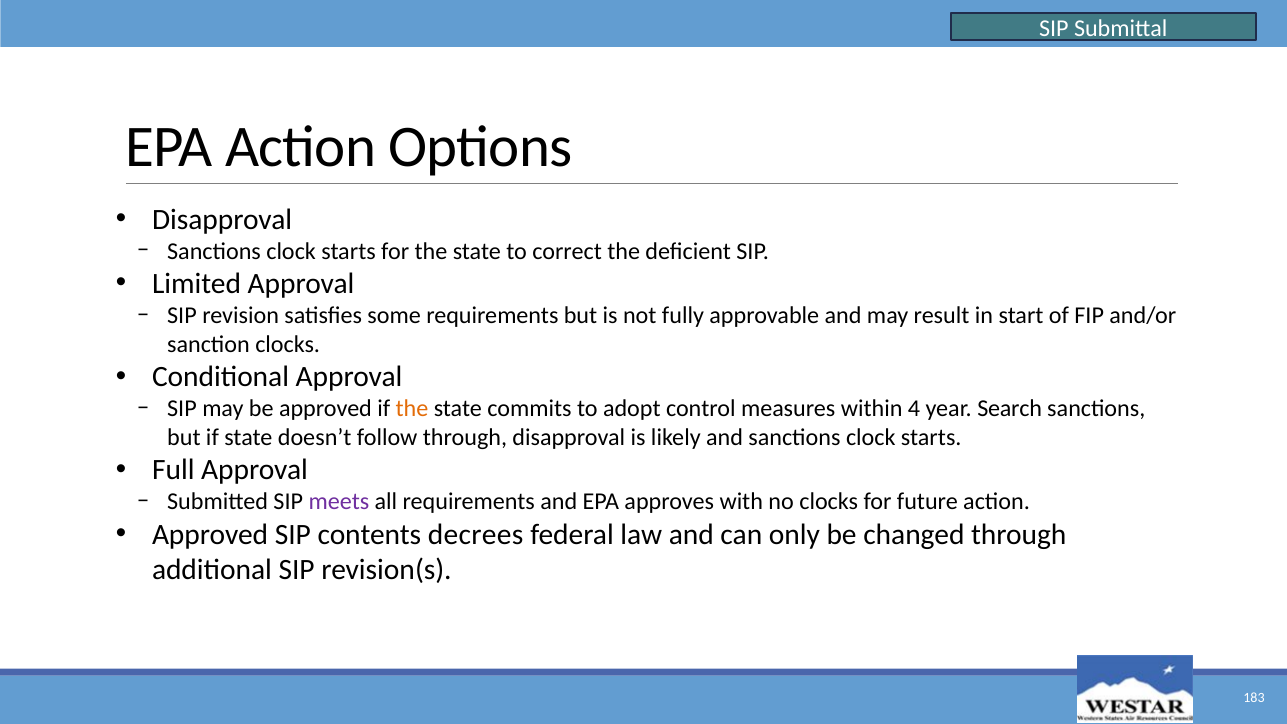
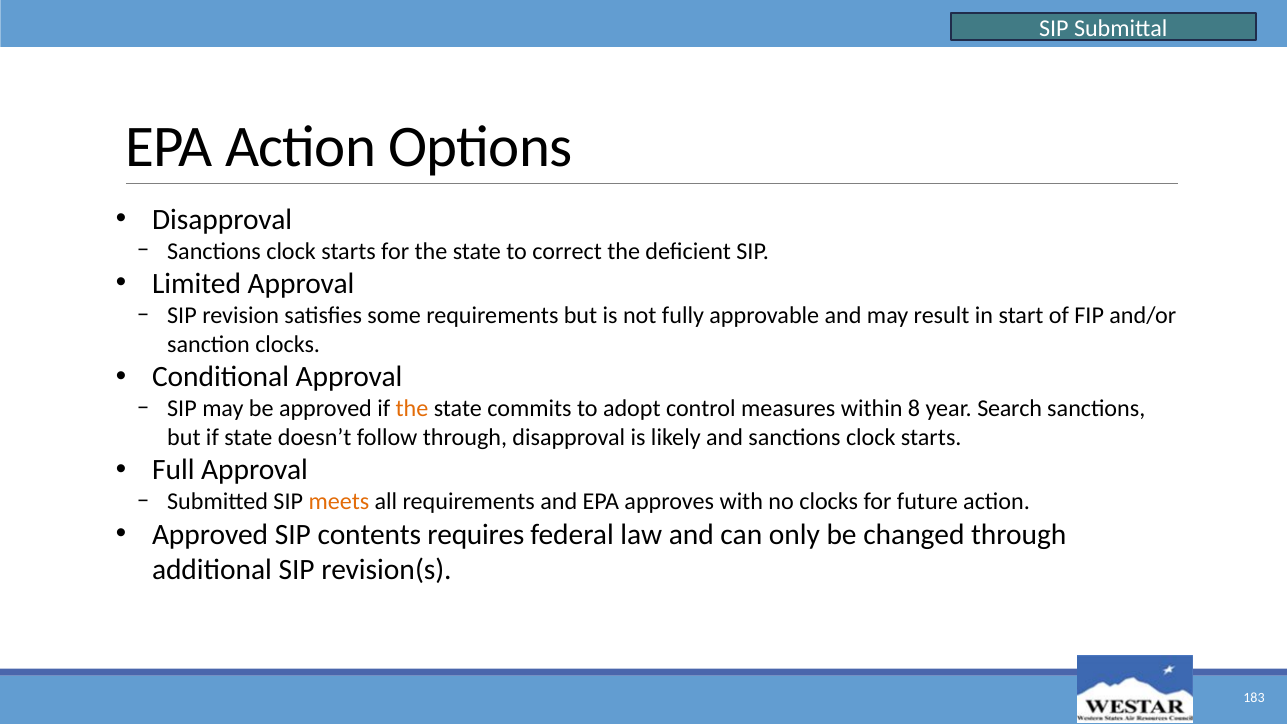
4: 4 -> 8
meets colour: purple -> orange
decrees: decrees -> requires
